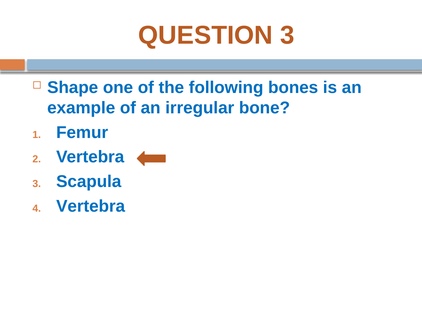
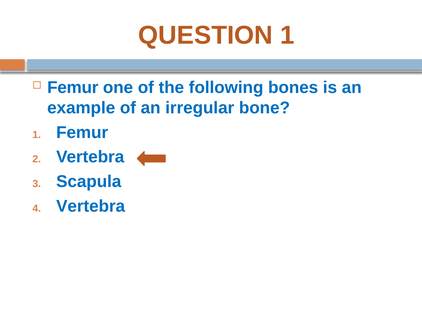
QUESTION 3: 3 -> 1
Shape at (73, 87): Shape -> Femur
